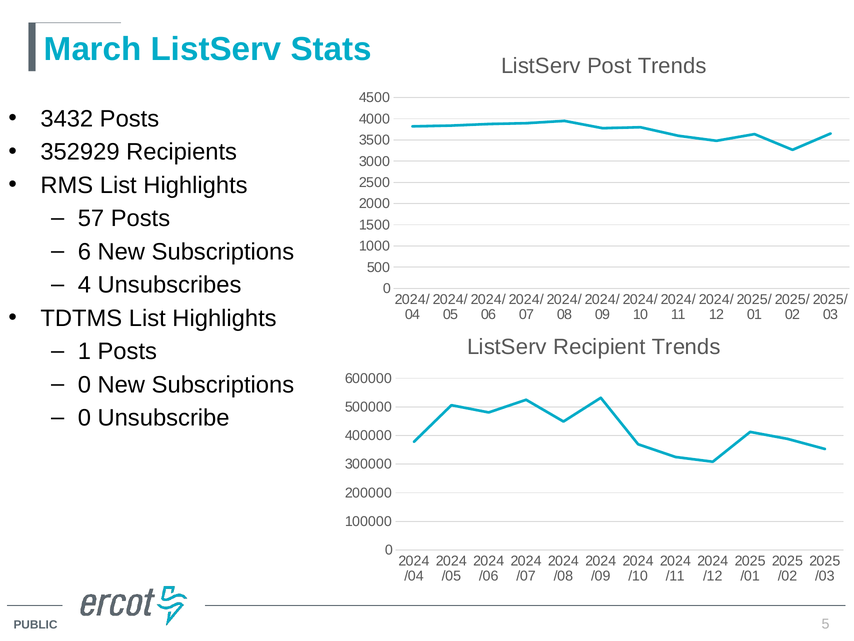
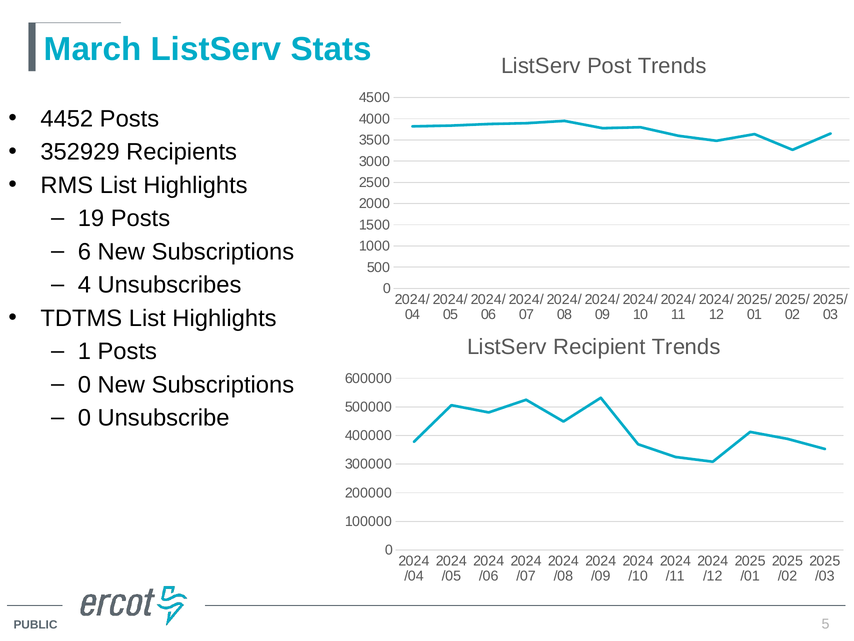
3432: 3432 -> 4452
57: 57 -> 19
